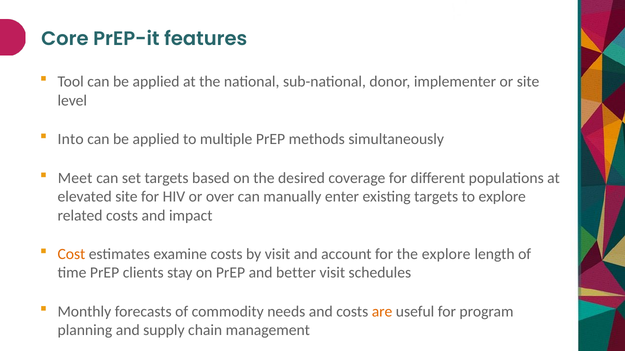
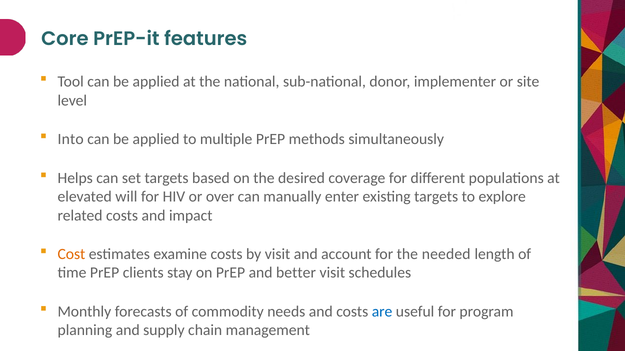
Meet: Meet -> Helps
elevated site: site -> will
the explore: explore -> needed
are colour: orange -> blue
